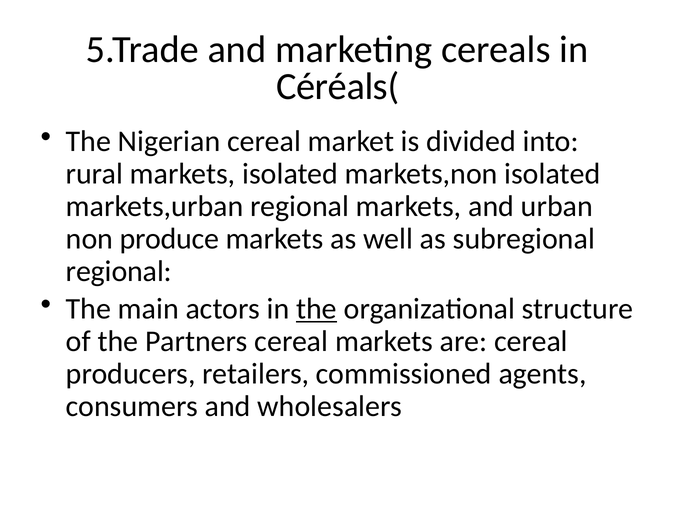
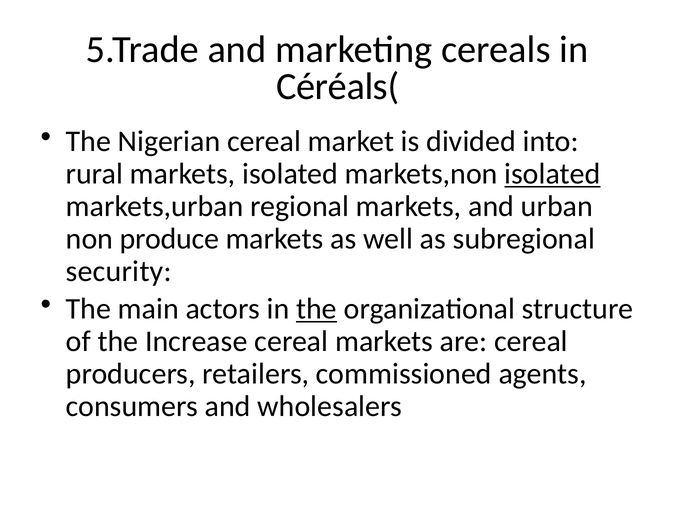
isolated at (552, 174) underline: none -> present
regional at (119, 271): regional -> security
Partners: Partners -> Increase
